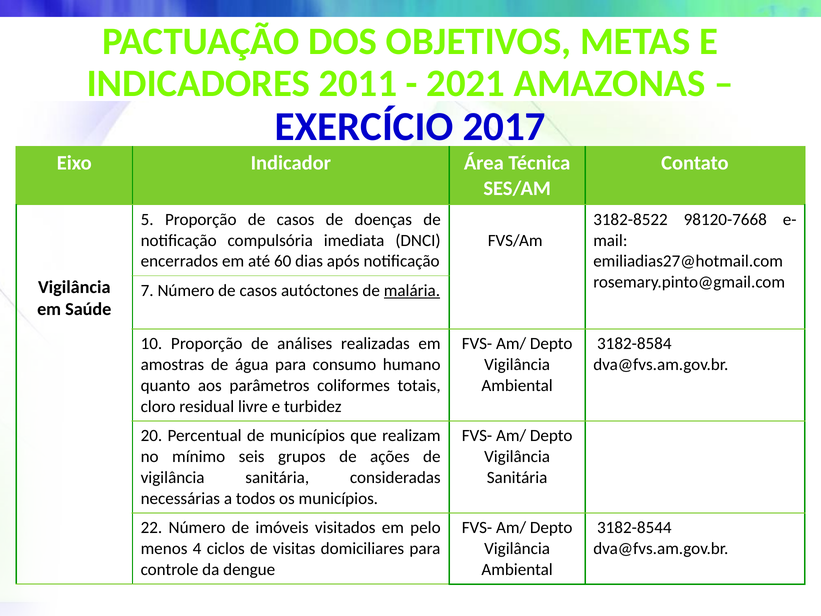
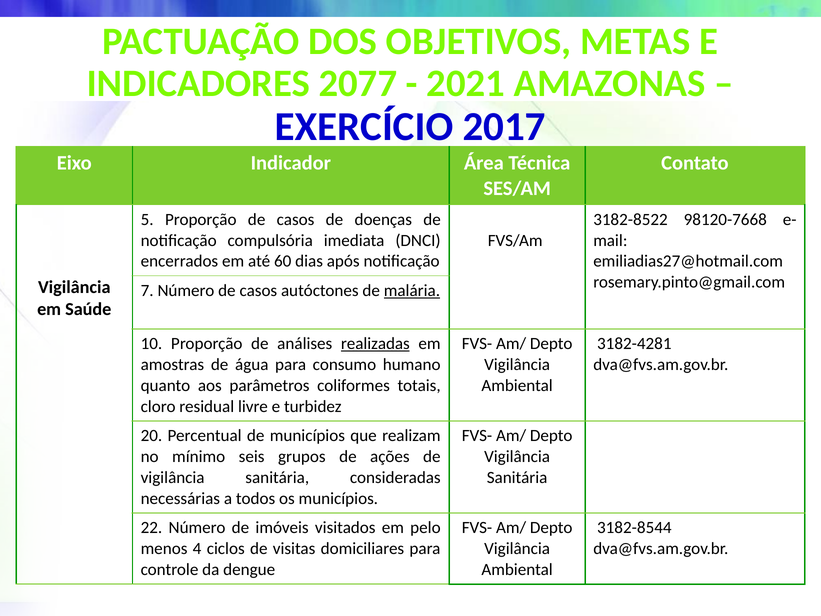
2011: 2011 -> 2077
realizadas underline: none -> present
3182-8584: 3182-8584 -> 3182-4281
